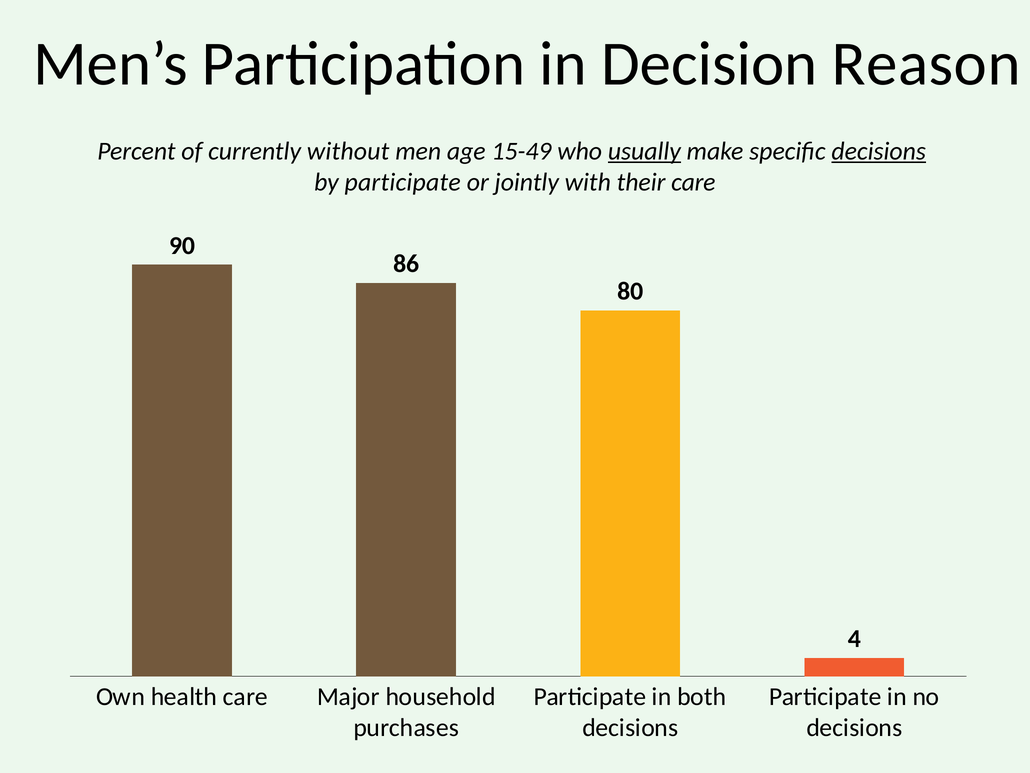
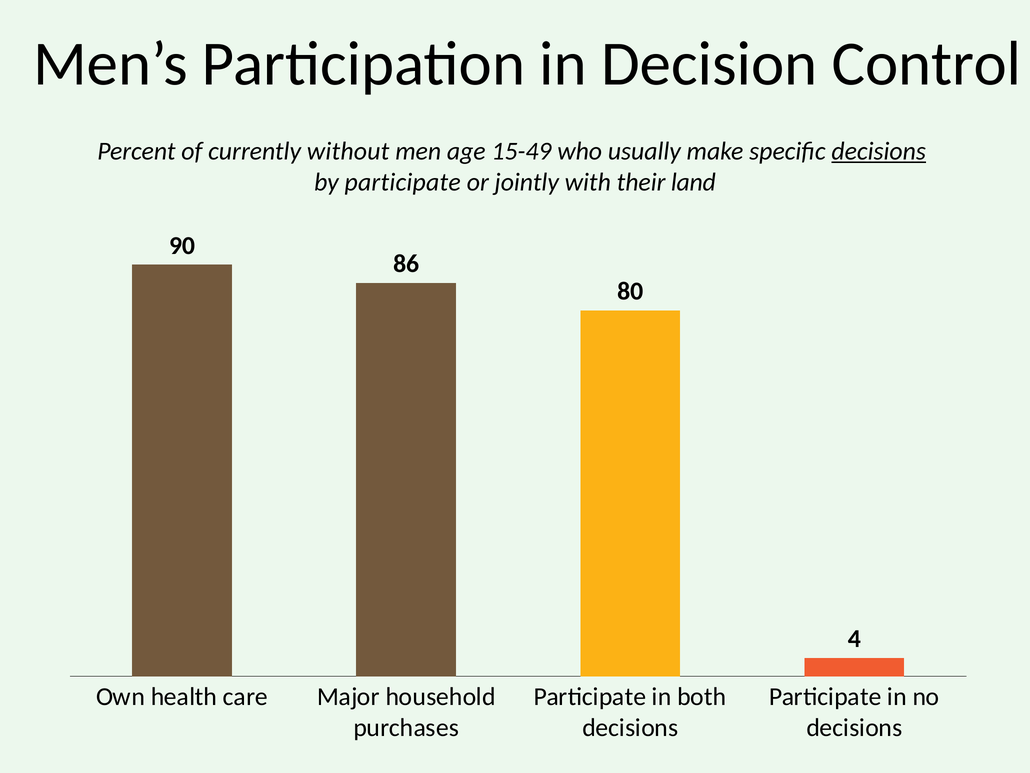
Reason: Reason -> Control
usually underline: present -> none
their care: care -> land
